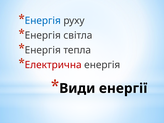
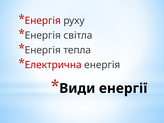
Енергія at (43, 21) colour: blue -> red
